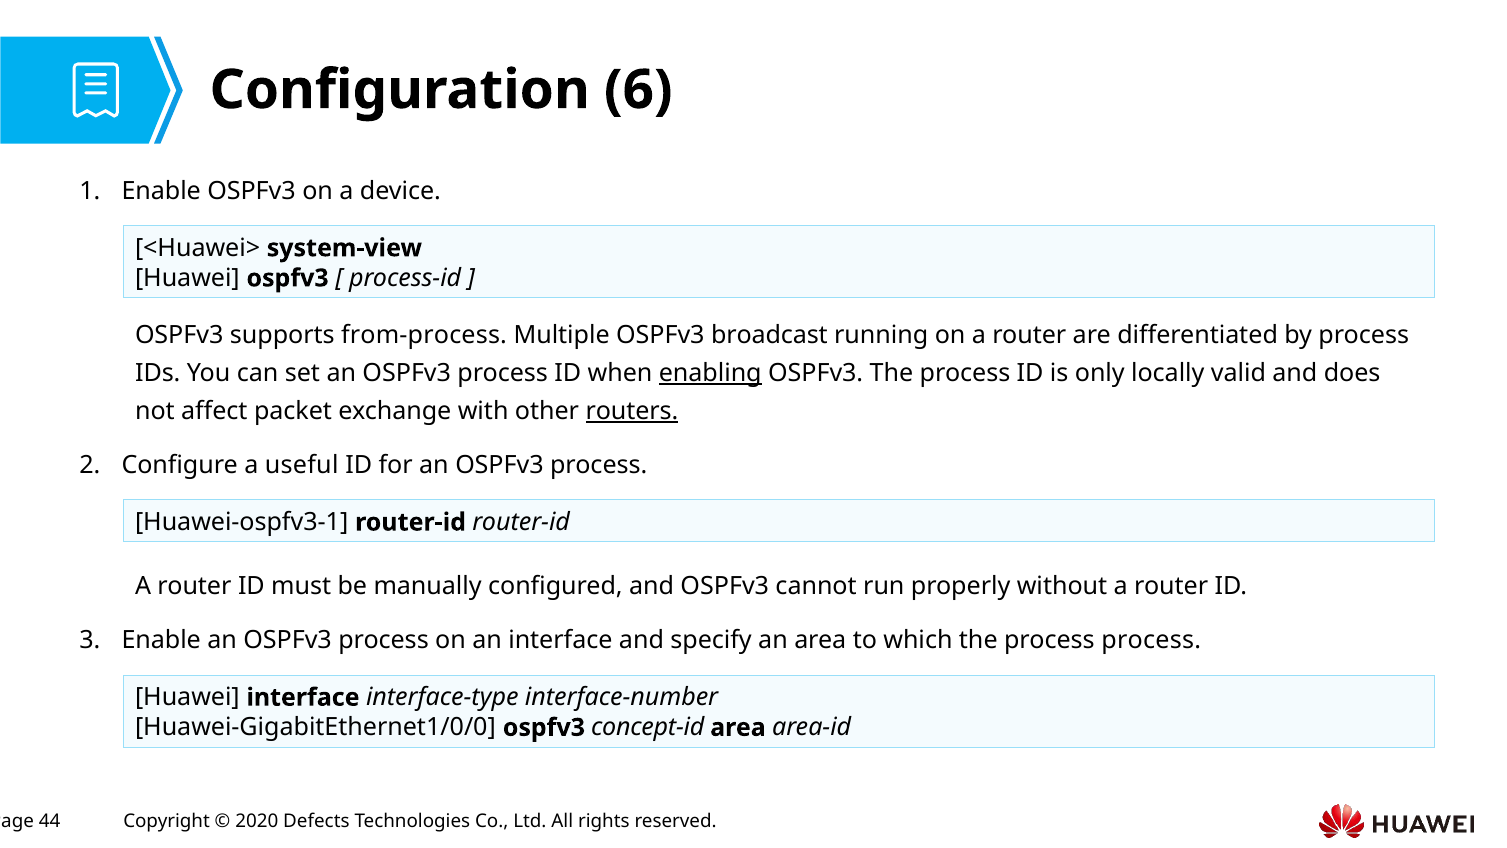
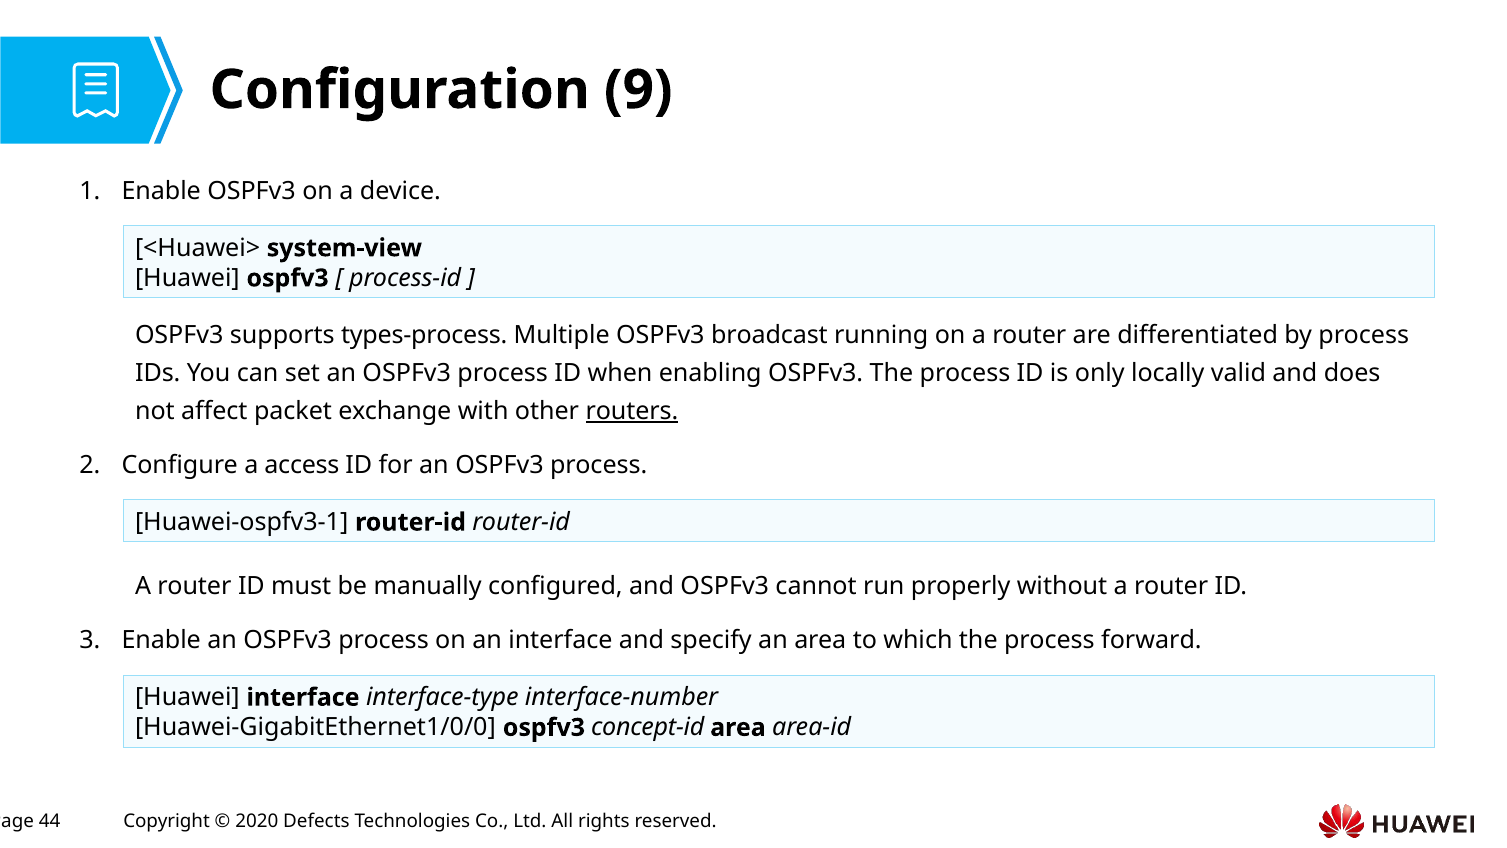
6: 6 -> 9
from-process: from-process -> types-process
enabling underline: present -> none
useful: useful -> access
process process: process -> forward
